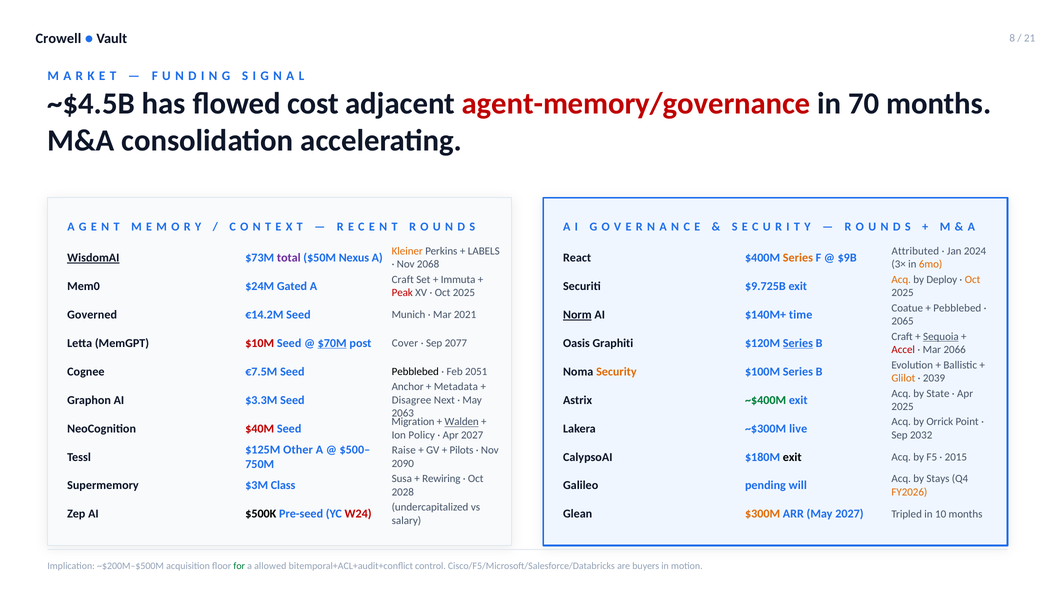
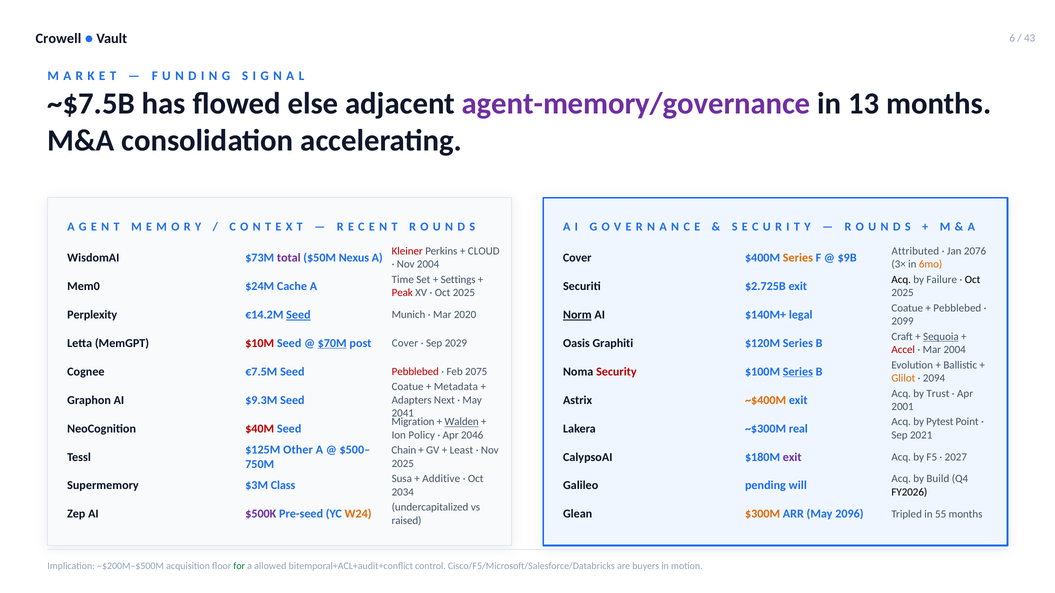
8: 8 -> 6
21: 21 -> 43
~$4.5B: ~$4.5B -> ~$7.5B
cost: cost -> else
agent-memory/governance colour: red -> purple
70: 70 -> 13
Kleiner colour: orange -> red
LABELS: LABELS -> CLOUD
2024: 2024 -> 2076
WisdomAI underline: present -> none
React at (577, 258): React -> Cover
Nov 2068: 2068 -> 2004
Craft at (403, 280): Craft -> Time
Immuta: Immuta -> Settings
Acq at (901, 280) colour: orange -> black
Deploy: Deploy -> Failure
Oct at (973, 280) colour: orange -> black
Gated: Gated -> Cache
$9.725B: $9.725B -> $2.725B
Governed: Governed -> Perplexity
Seed at (298, 315) underline: none -> present
2021: 2021 -> 2020
time: time -> legal
2065: 2065 -> 2099
2077: 2077 -> 2029
Series at (798, 343) underline: present -> none
Mar 2066: 2066 -> 2004
Pebblebed at (415, 372) colour: black -> red
2051: 2051 -> 2075
Security colour: orange -> red
Series at (798, 372) underline: none -> present
2039: 2039 -> 2094
Anchor at (408, 387): Anchor -> Coatue
State: State -> Trust
$3.3M: $3.3M -> $9.3M
~$400M colour: green -> orange
Disagree: Disagree -> Adapters
2025 at (903, 407): 2025 -> 2001
2063: 2063 -> 2041
Orrick: Orrick -> Pytest
live: live -> real
Apr 2027: 2027 -> 2046
2032: 2032 -> 2021
Raise: Raise -> Chain
Pilots: Pilots -> Least
exit at (792, 457) colour: black -> purple
2015: 2015 -> 2027
2090 at (403, 464): 2090 -> 2025
Rewiring: Rewiring -> Additive
Stays: Stays -> Build
2028: 2028 -> 2034
FY2026 colour: orange -> black
$500K colour: black -> purple
W24 colour: red -> orange
May 2027: 2027 -> 2096
10: 10 -> 55
salary: salary -> raised
